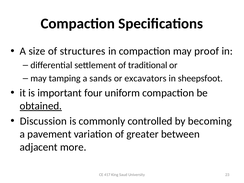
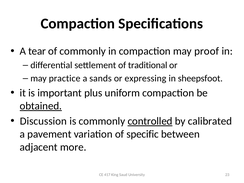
size: size -> tear
of structures: structures -> commonly
tamping: tamping -> practice
excavators: excavators -> expressing
four: four -> plus
controlled underline: none -> present
becoming: becoming -> calibrated
greater: greater -> specific
